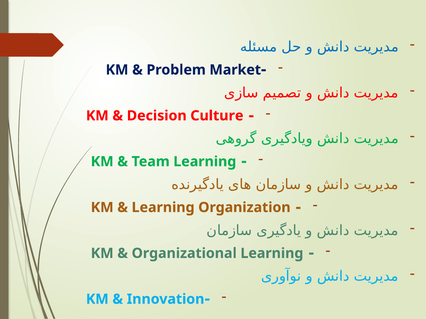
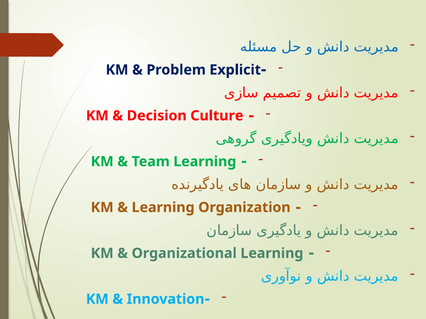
Market: Market -> Explicit
